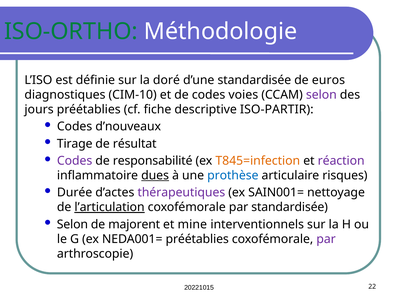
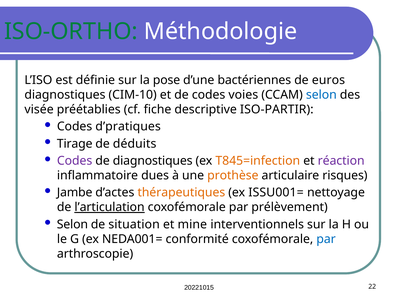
doré: doré -> pose
d’une standardisée: standardisée -> bactériennes
selon at (321, 95) colour: purple -> blue
jours: jours -> visée
d’nouveaux: d’nouveaux -> d’pratiques
résultat: résultat -> déduits
de responsabilité: responsabilité -> diagnostiques
dues underline: present -> none
prothèse colour: blue -> orange
Durée: Durée -> Jambe
thérapeutiques colour: purple -> orange
SAIN001=: SAIN001= -> ISSU001=
par standardisée: standardisée -> prélèvement
majorent: majorent -> situation
NEDA001= préétablies: préétablies -> conformité
par at (326, 239) colour: purple -> blue
